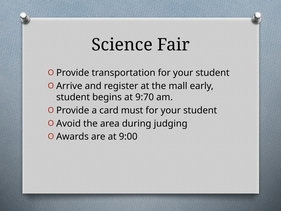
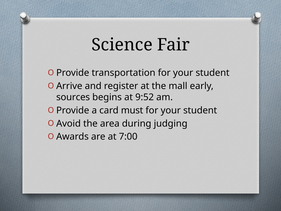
student at (73, 97): student -> sources
9:70: 9:70 -> 9:52
9:00: 9:00 -> 7:00
